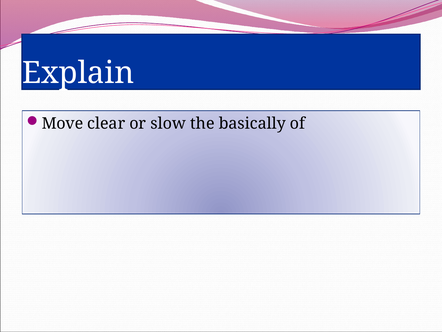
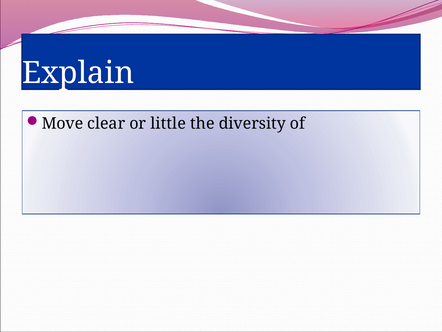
slow: slow -> little
basically: basically -> diversity
